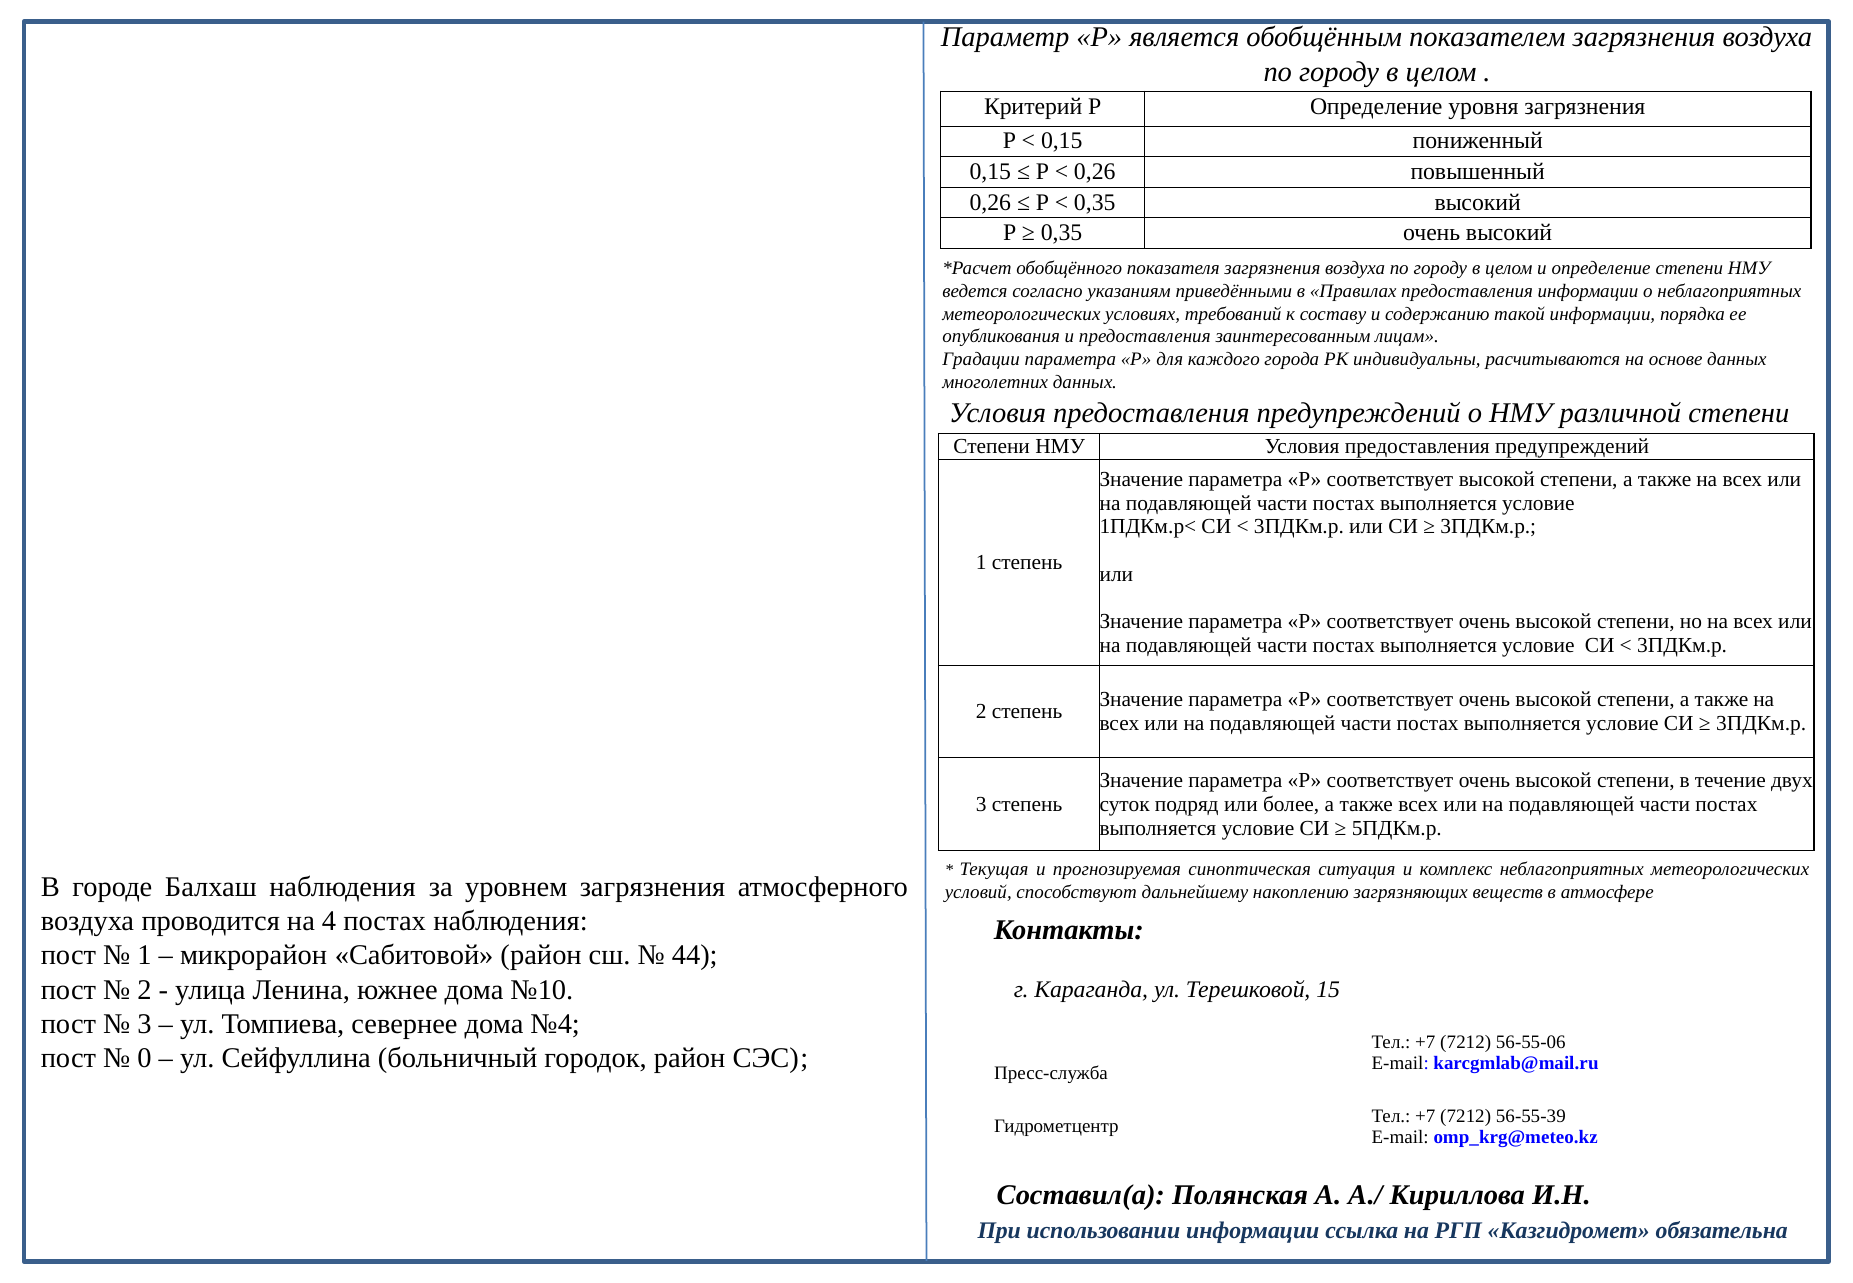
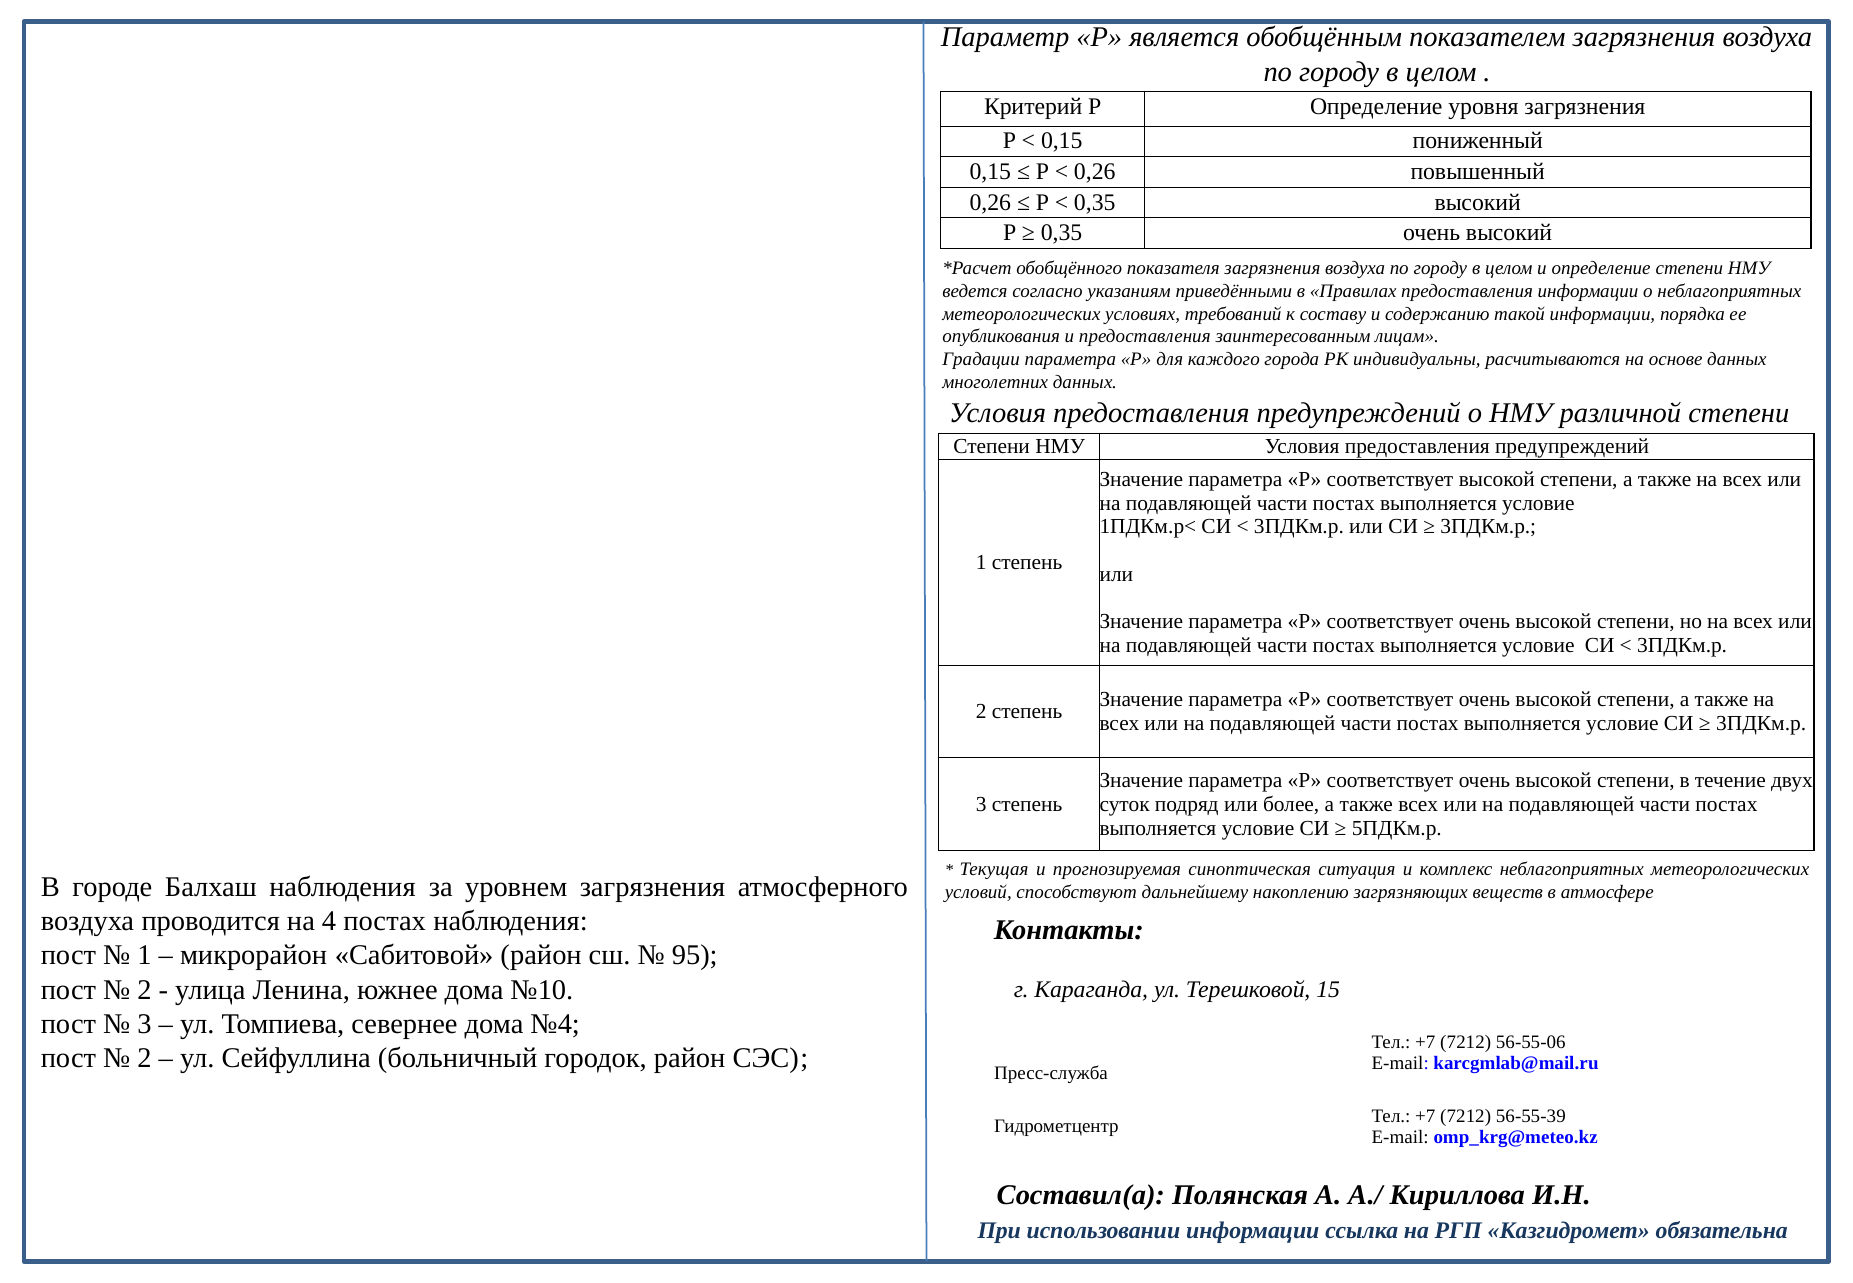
44: 44 -> 95
0 at (144, 1058): 0 -> 2
